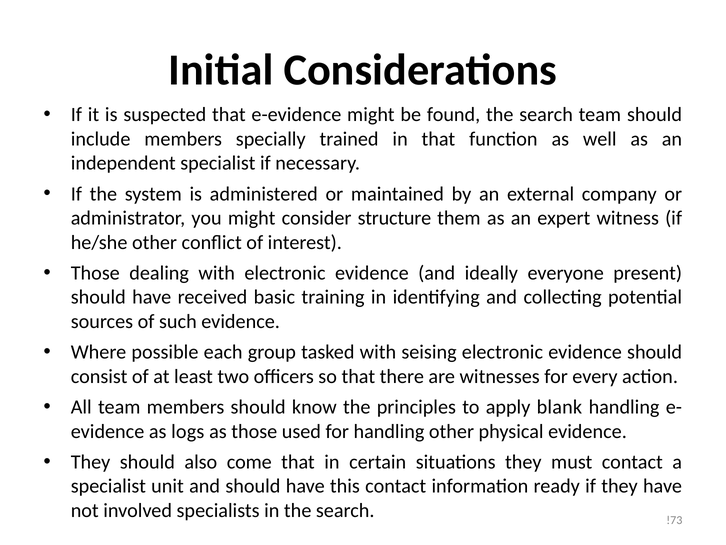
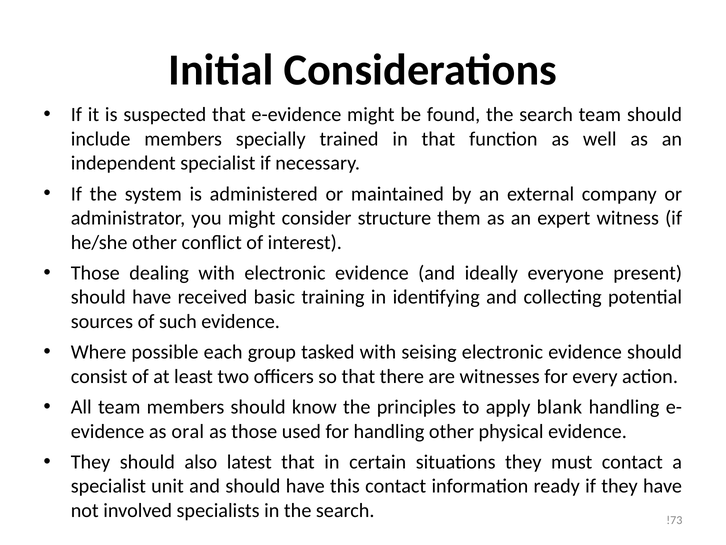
logs: logs -> oral
come: come -> latest
